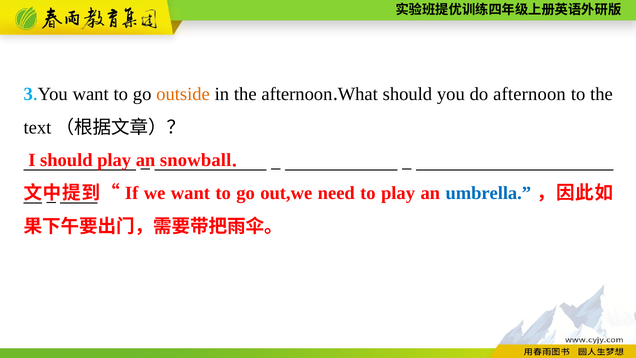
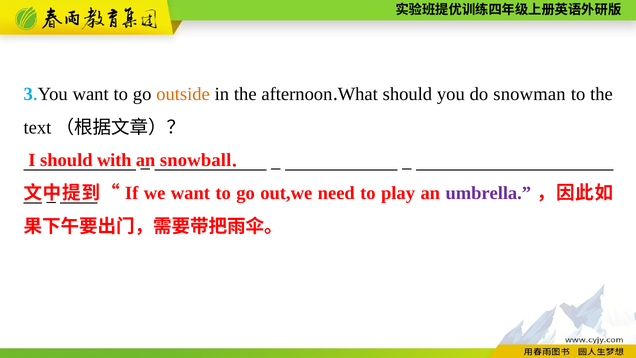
do afternoon: afternoon -> snowman
should play: play -> with
umbrella colour: blue -> purple
